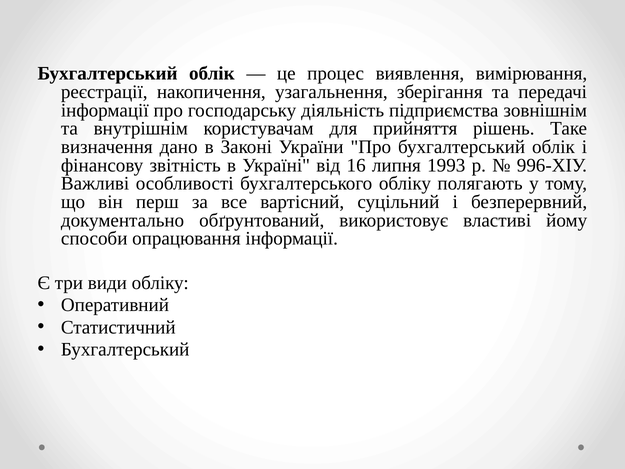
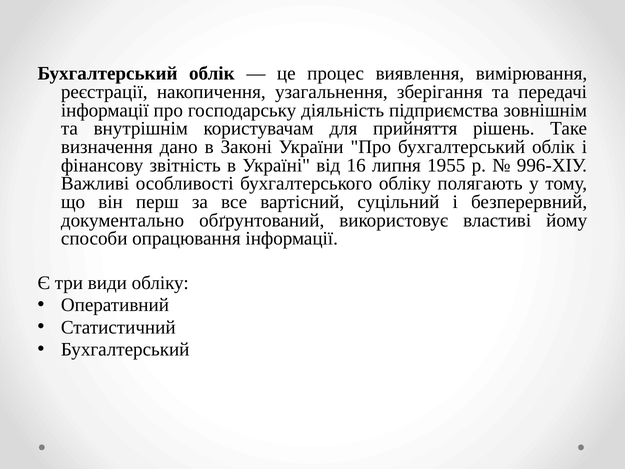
1993: 1993 -> 1955
